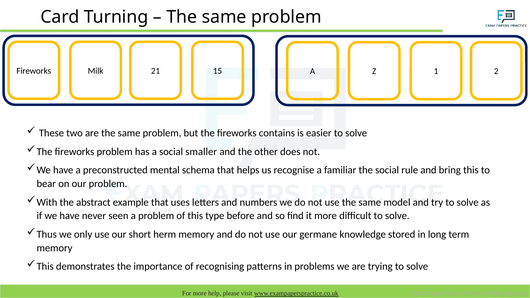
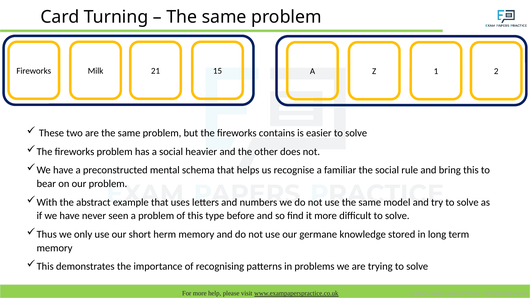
smaller: smaller -> heavier
